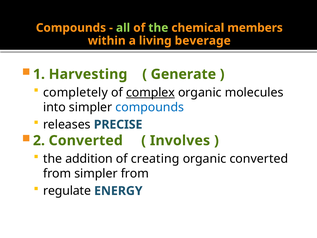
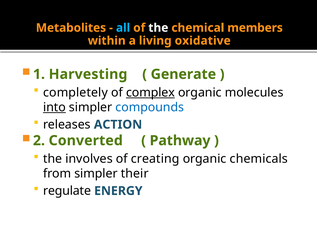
Compounds at (71, 28): Compounds -> Metabolites
all colour: light green -> light blue
the at (158, 28) colour: light green -> white
beverage: beverage -> oxidative
into underline: none -> present
PRECISE: PRECISE -> ACTION
Involves: Involves -> Pathway
addition: addition -> involves
organic converted: converted -> chemicals
simpler from: from -> their
